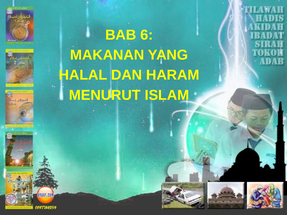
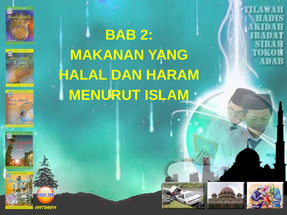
6: 6 -> 2
